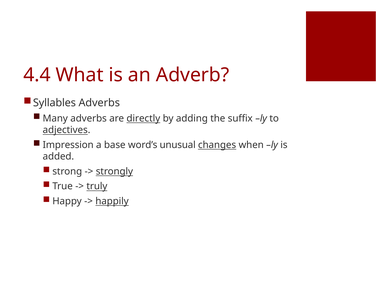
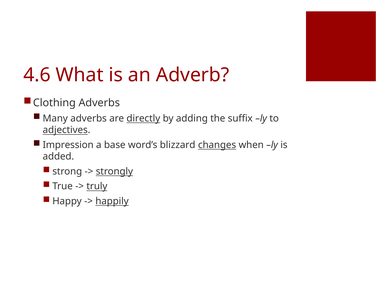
4.4: 4.4 -> 4.6
Syllables: Syllables -> Clothing
unusual: unusual -> blizzard
